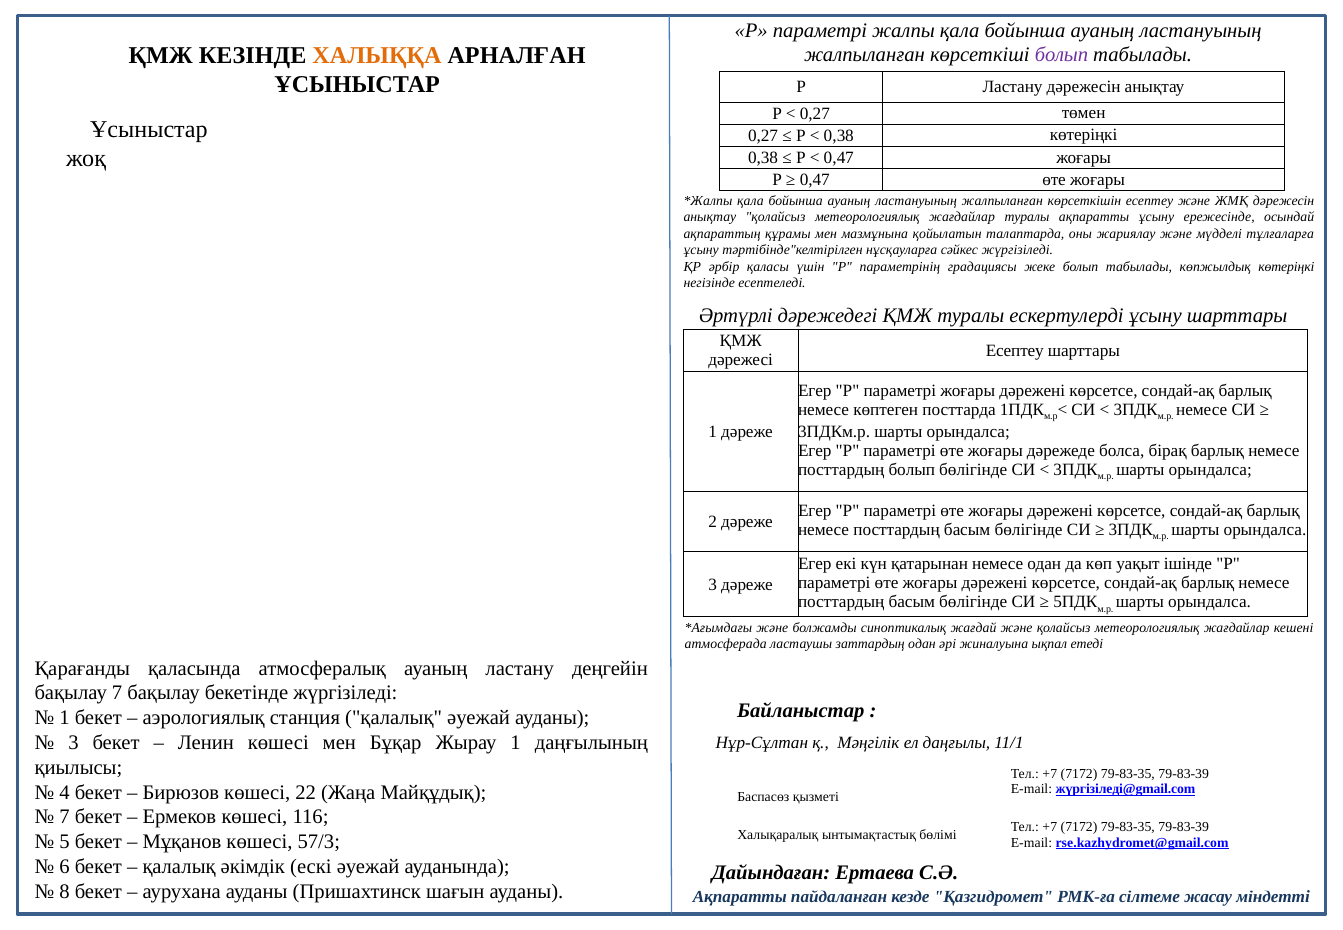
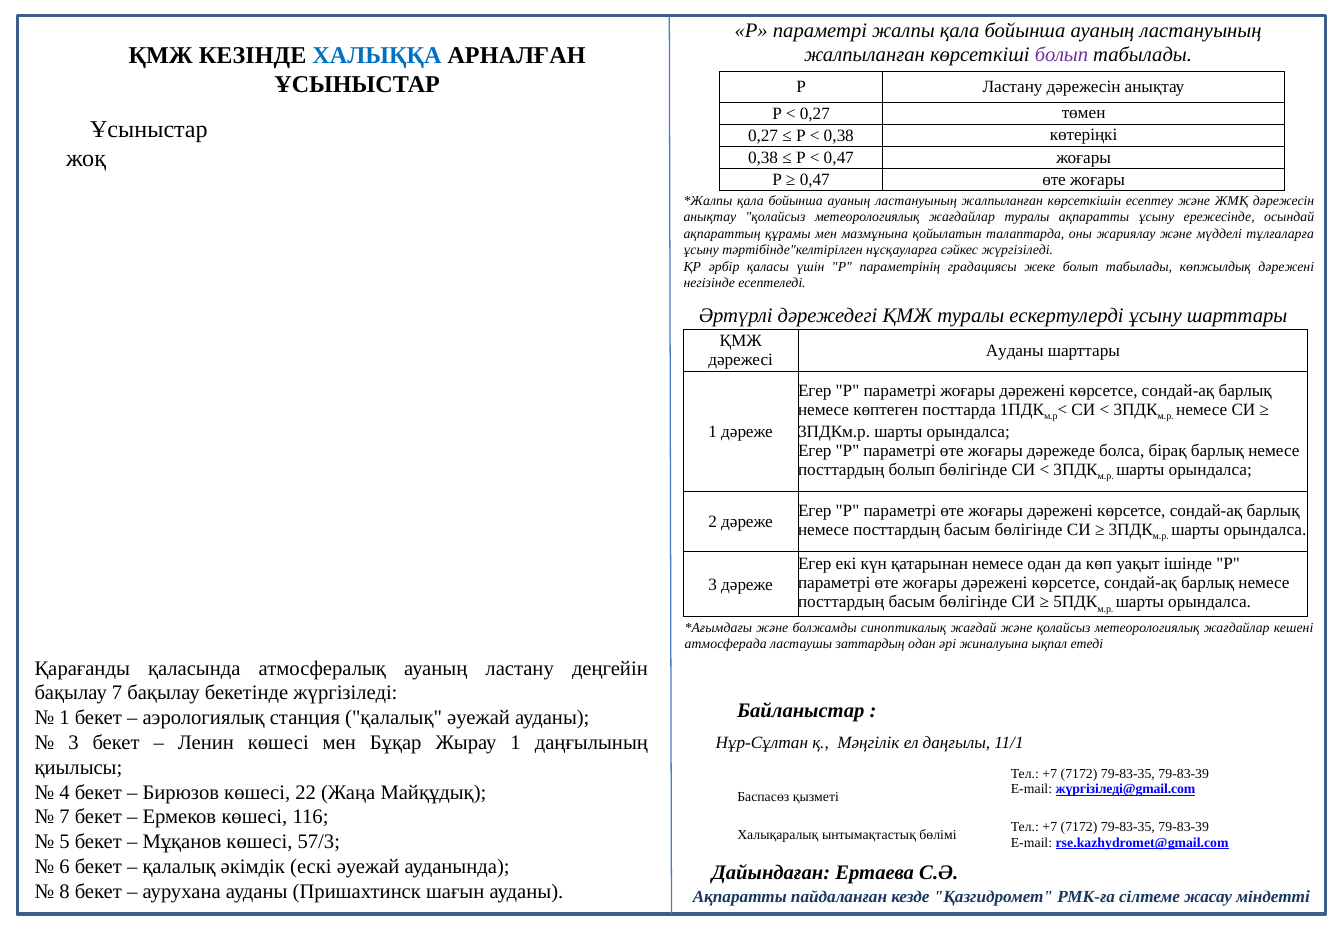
ХАЛЫҚҚА colour: orange -> blue
көпжылдық көтеріңкі: көтеріңкі -> дәрежені
Есептеу at (1015, 351): Есептеу -> Ауданы
